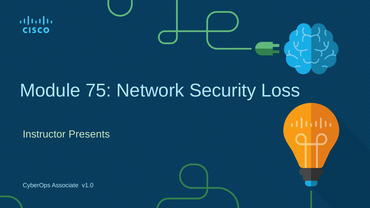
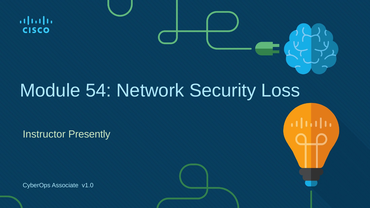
75: 75 -> 54
Presents: Presents -> Presently
